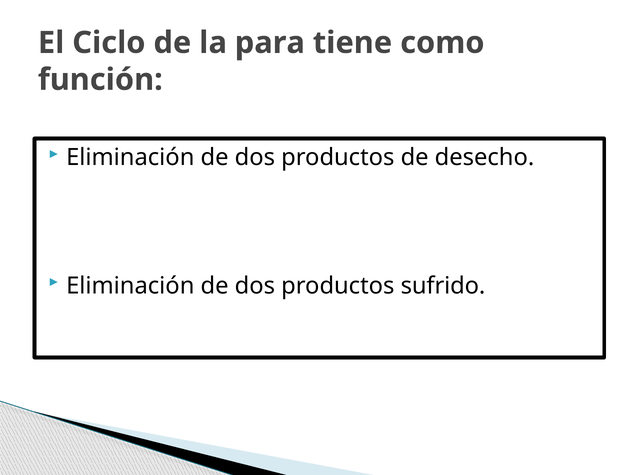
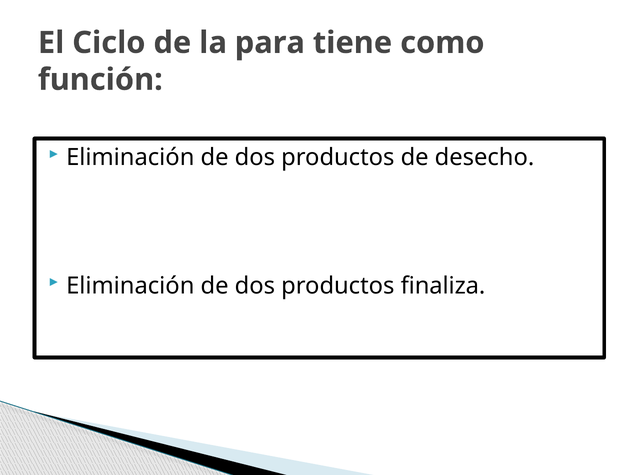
sufrido: sufrido -> finaliza
